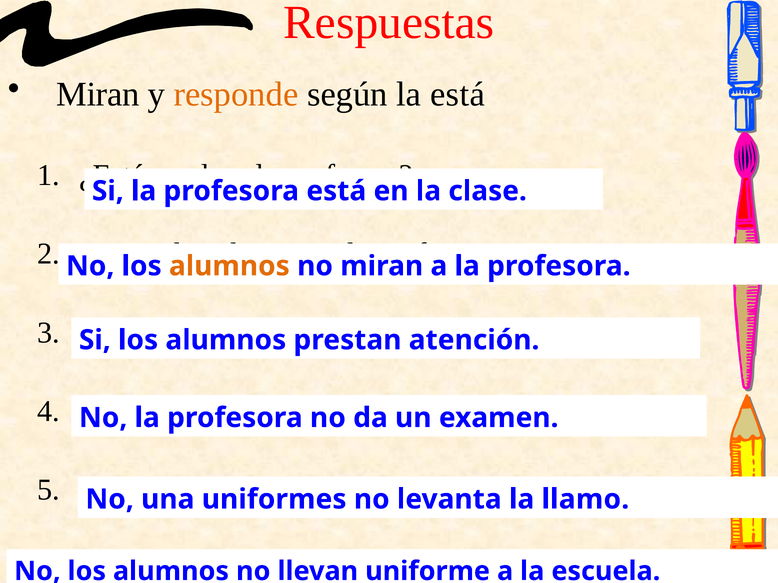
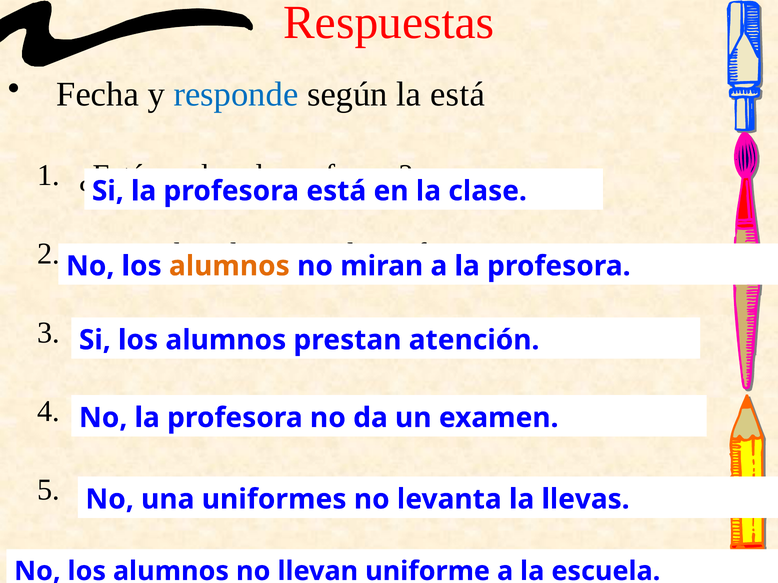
Miran at (98, 95): Miran -> Fecha
responde colour: orange -> blue
llamo: llamo -> llevas
